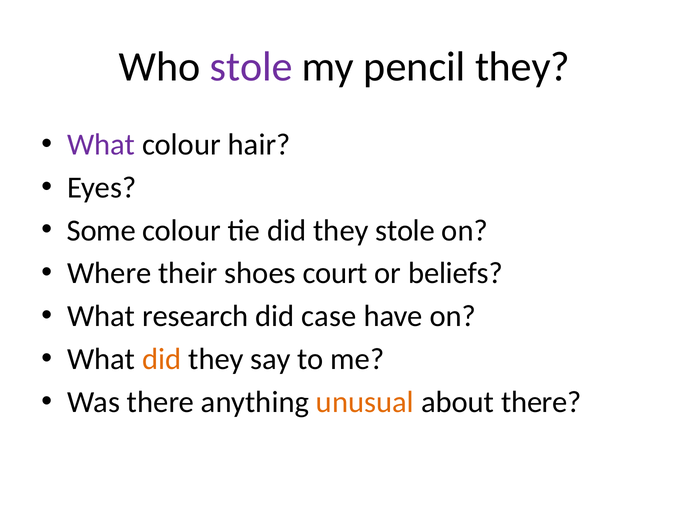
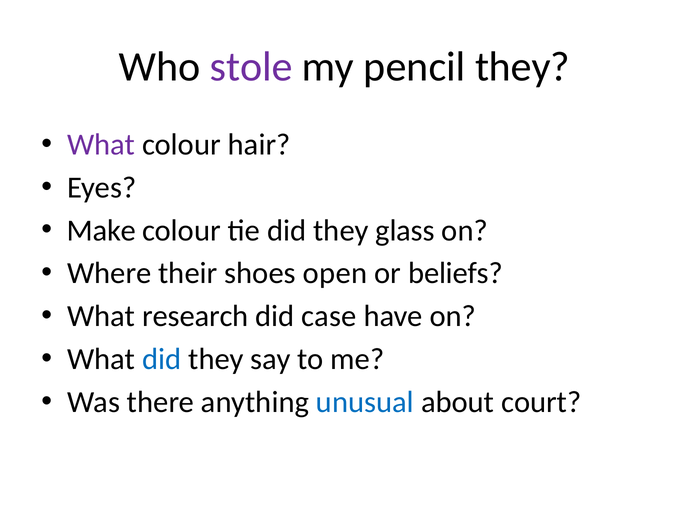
Some: Some -> Make
they stole: stole -> glass
court: court -> open
did at (162, 359) colour: orange -> blue
unusual colour: orange -> blue
about there: there -> court
